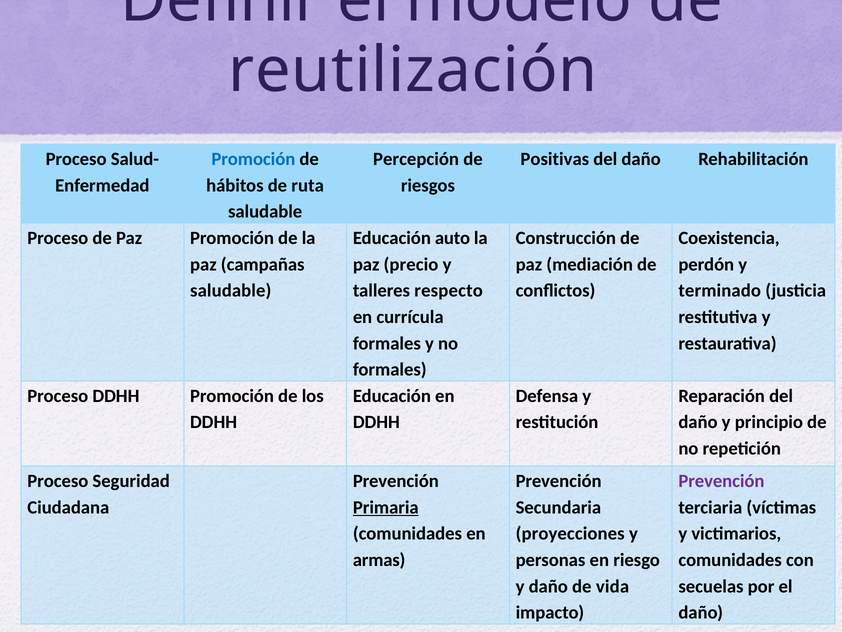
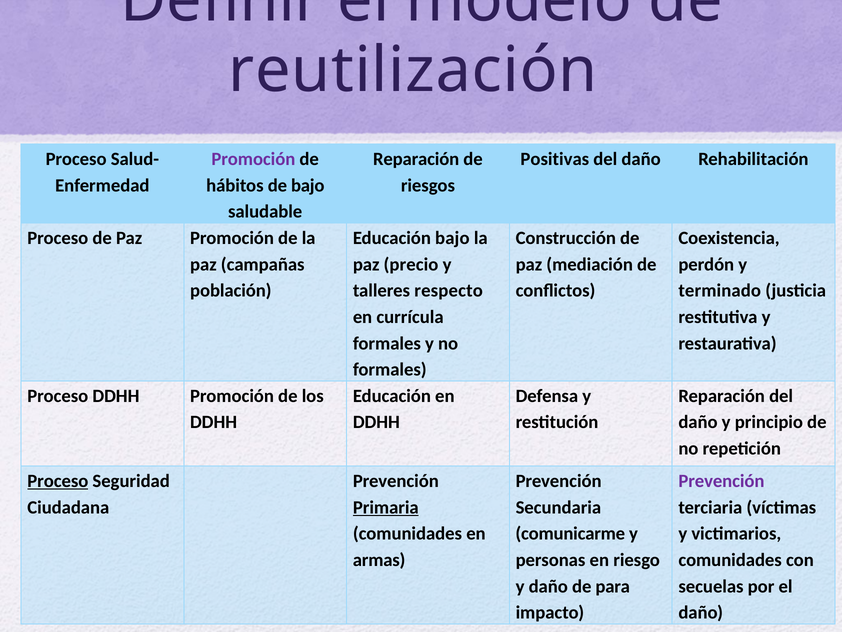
Promoción at (253, 159) colour: blue -> purple
Percepción at (416, 159): Percepción -> Reparación
de ruta: ruta -> bajo
Educación auto: auto -> bajo
saludable at (231, 290): saludable -> población
Proceso at (58, 481) underline: none -> present
proyecciones: proyecciones -> comunicarme
vida: vida -> para
